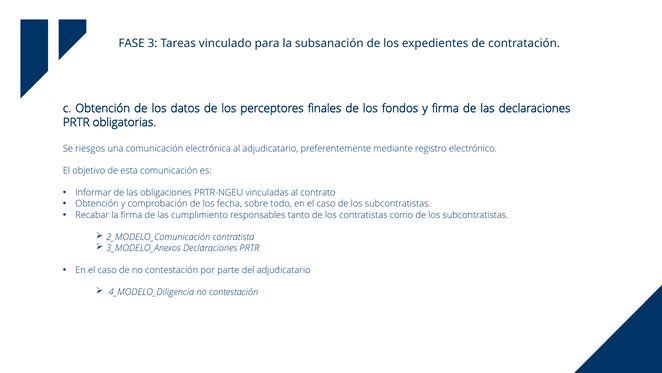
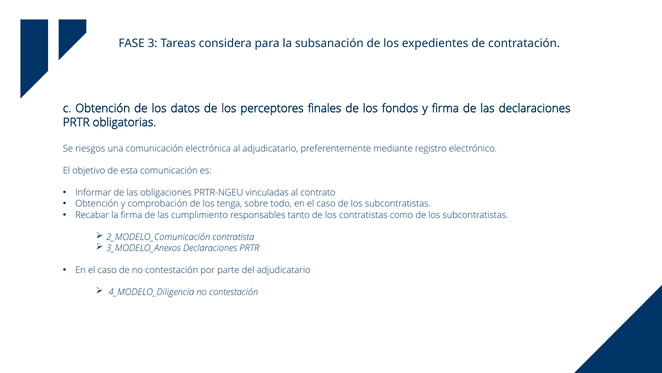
vinculado: vinculado -> considera
fecha: fecha -> tenga
